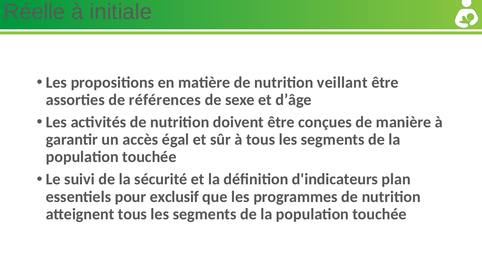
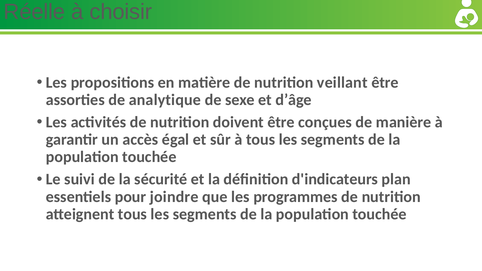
initiale: initiale -> choisir
références: références -> analytique
exclusif: exclusif -> joindre
